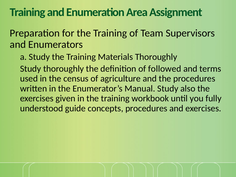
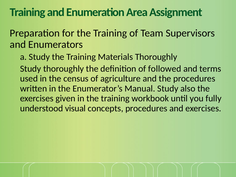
guide: guide -> visual
